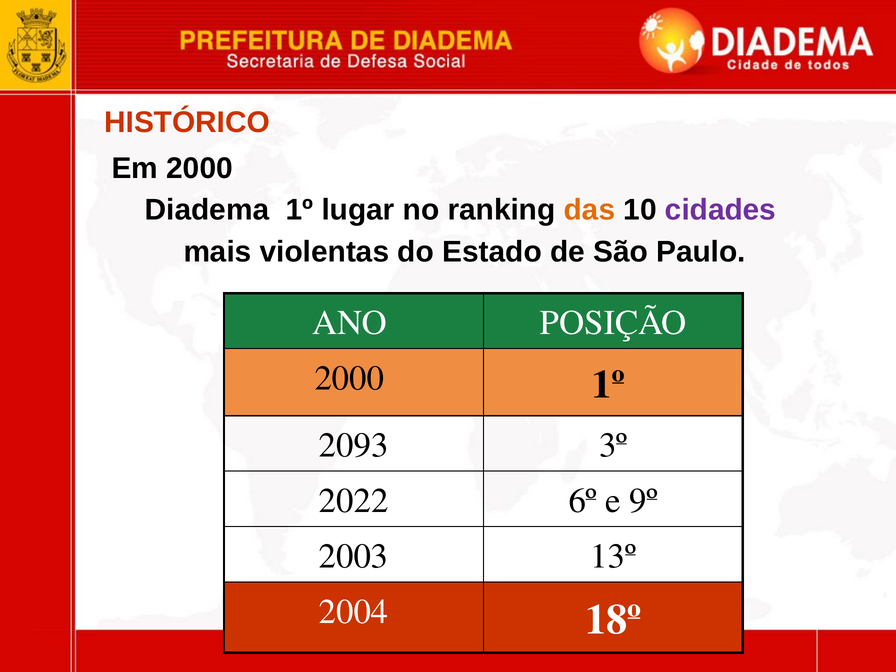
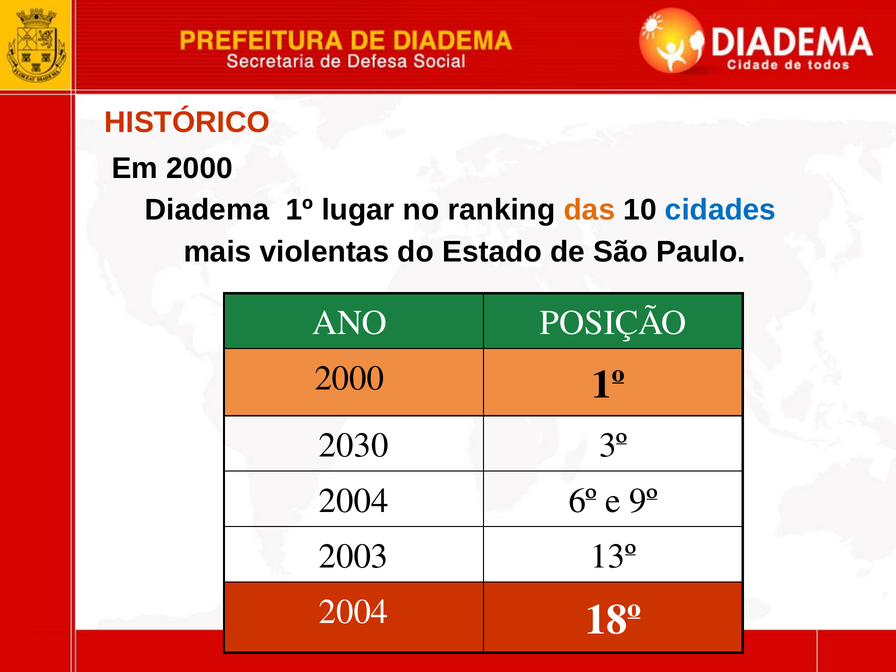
cidades colour: purple -> blue
2093: 2093 -> 2030
2022 at (354, 501): 2022 -> 2004
